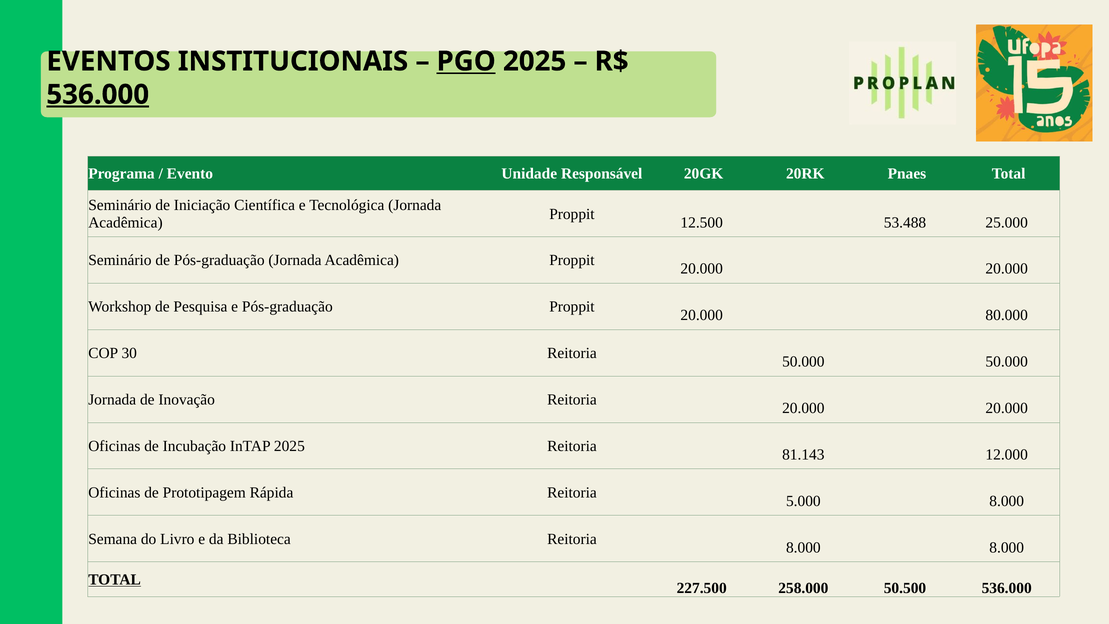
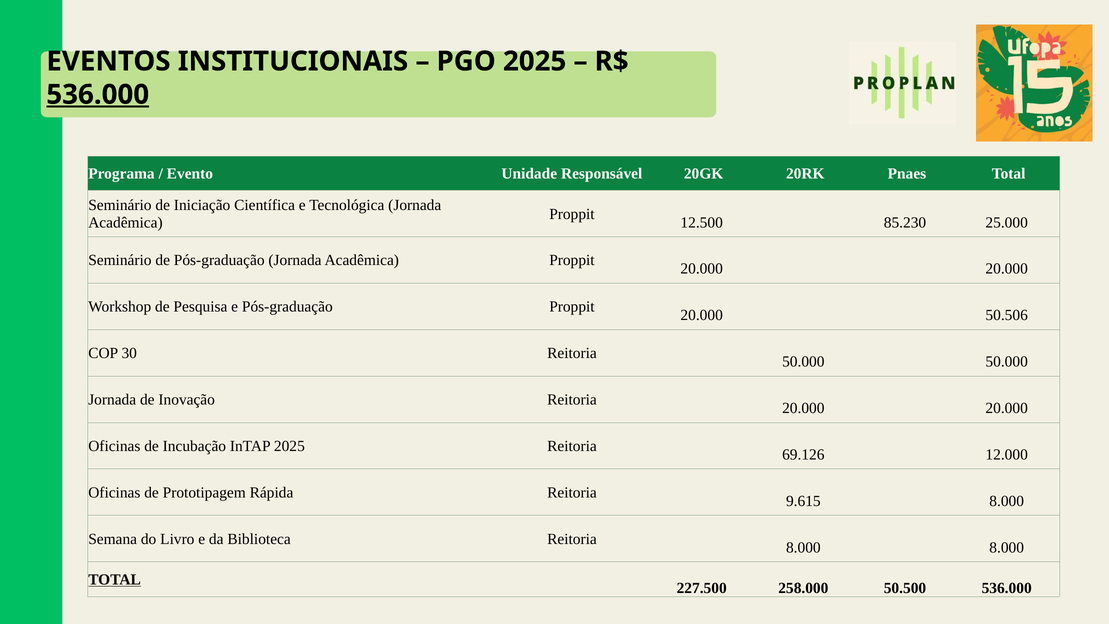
PGO underline: present -> none
53.488: 53.488 -> 85.230
80.000: 80.000 -> 50.506
81.143: 81.143 -> 69.126
5.000: 5.000 -> 9.615
